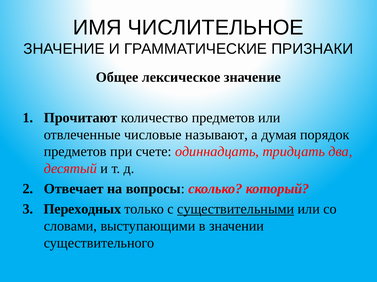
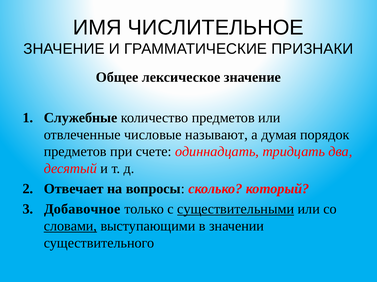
Прочитают: Прочитают -> Служебные
Переходных: Переходных -> Добавочное
словами underline: none -> present
